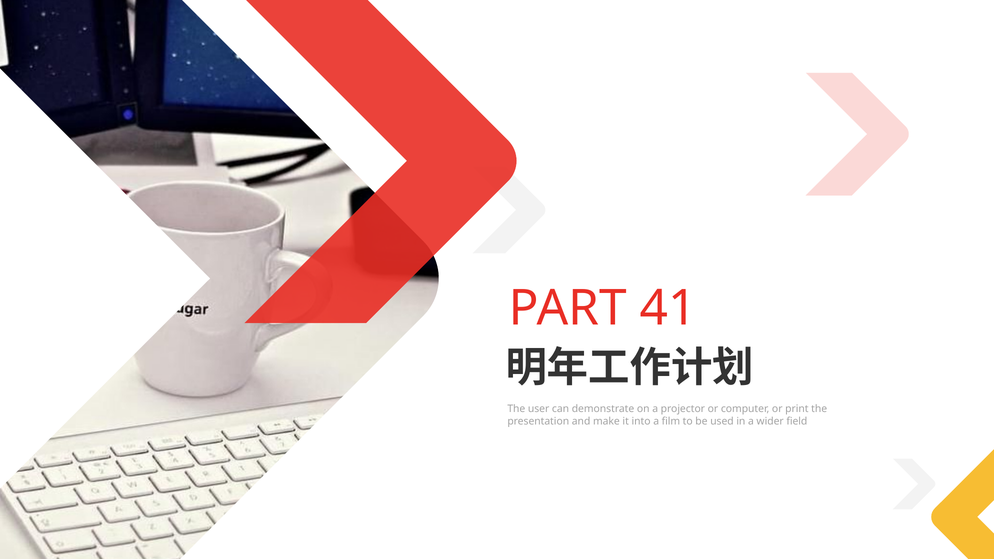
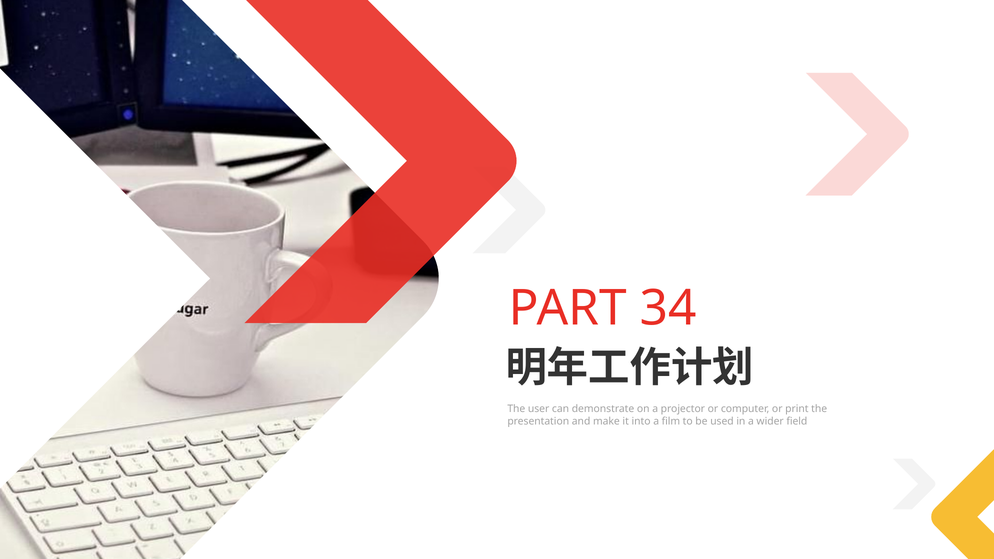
41: 41 -> 34
